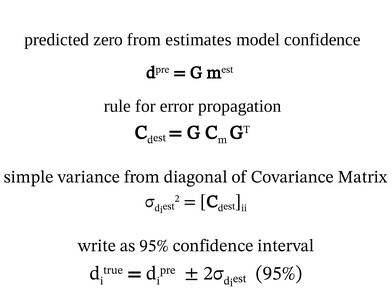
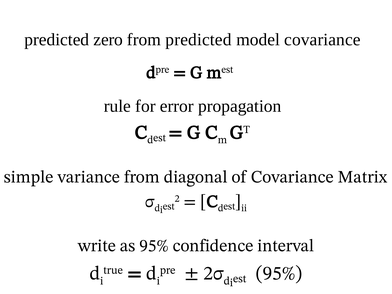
from estimates: estimates -> predicted
model confidence: confidence -> covariance
